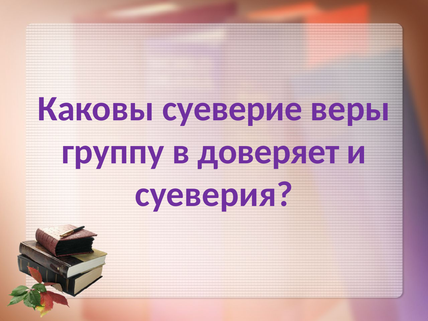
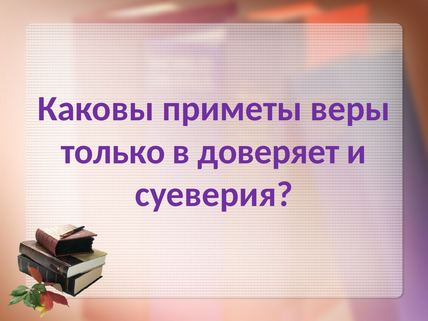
суеверие: суеверие -> приметы
группу: группу -> только
